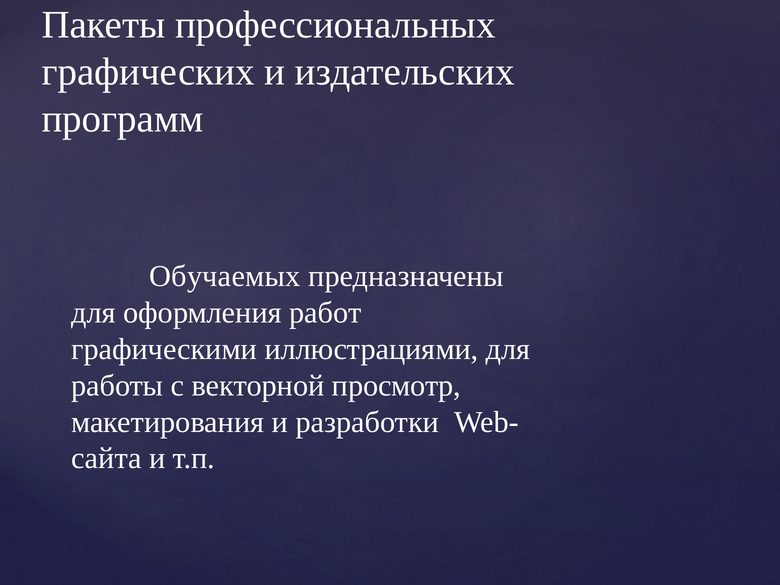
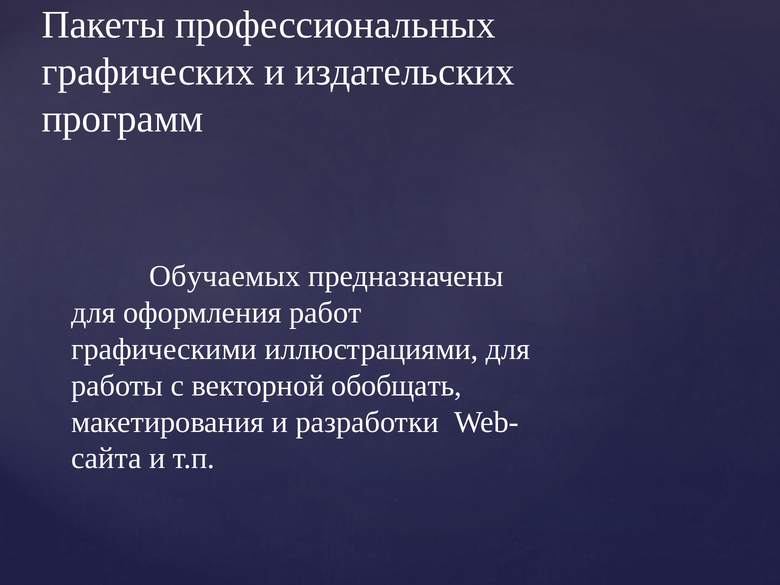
просмотр: просмотр -> обобщать
